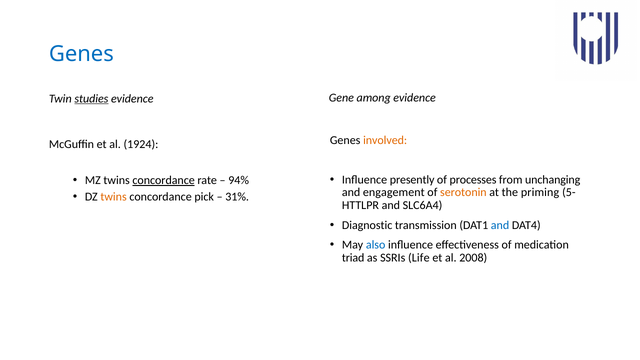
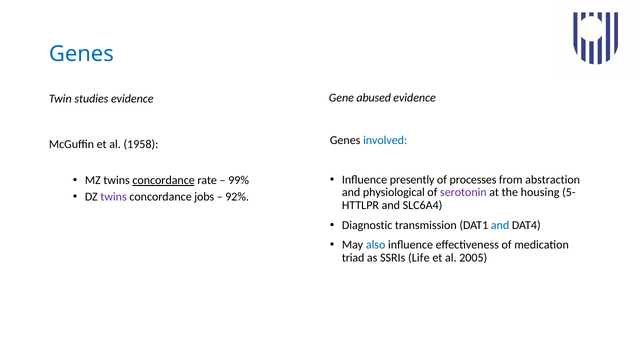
among: among -> abused
studies underline: present -> none
involved colour: orange -> blue
1924: 1924 -> 1958
unchanging: unchanging -> abstraction
94%: 94% -> 99%
engagement: engagement -> physiological
serotonin colour: orange -> purple
priming: priming -> housing
twins at (114, 197) colour: orange -> purple
pick: pick -> jobs
31%: 31% -> 92%
2008: 2008 -> 2005
